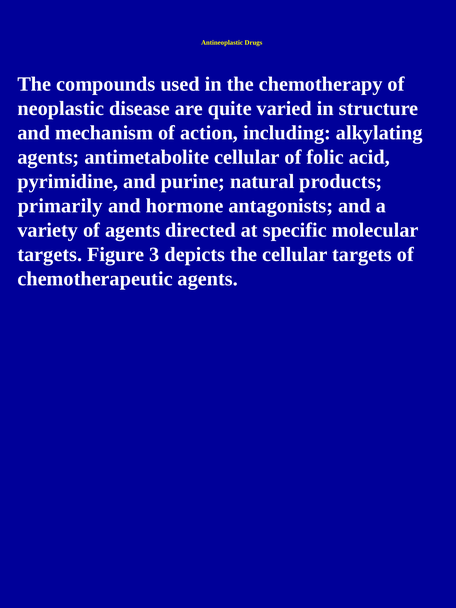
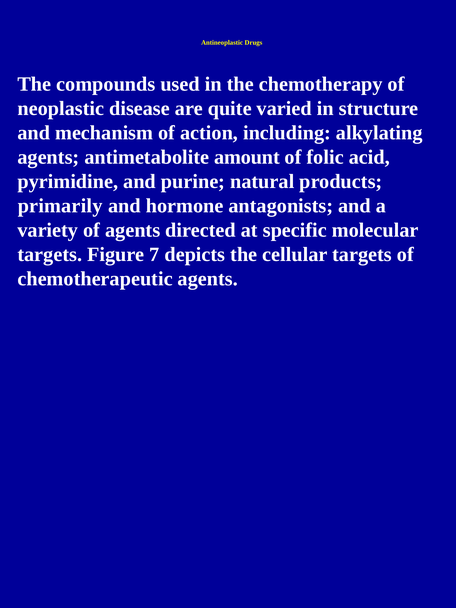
antimetabolite cellular: cellular -> amount
3: 3 -> 7
